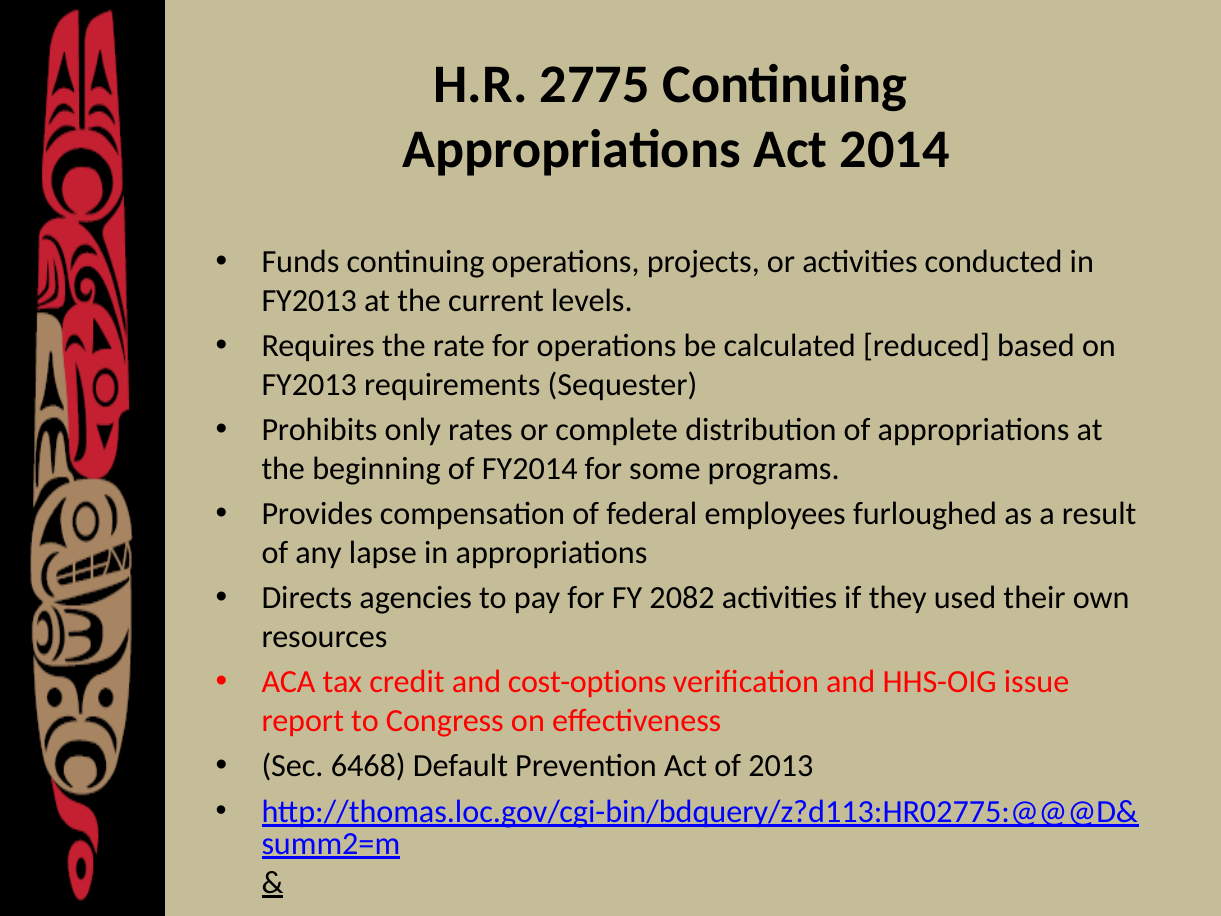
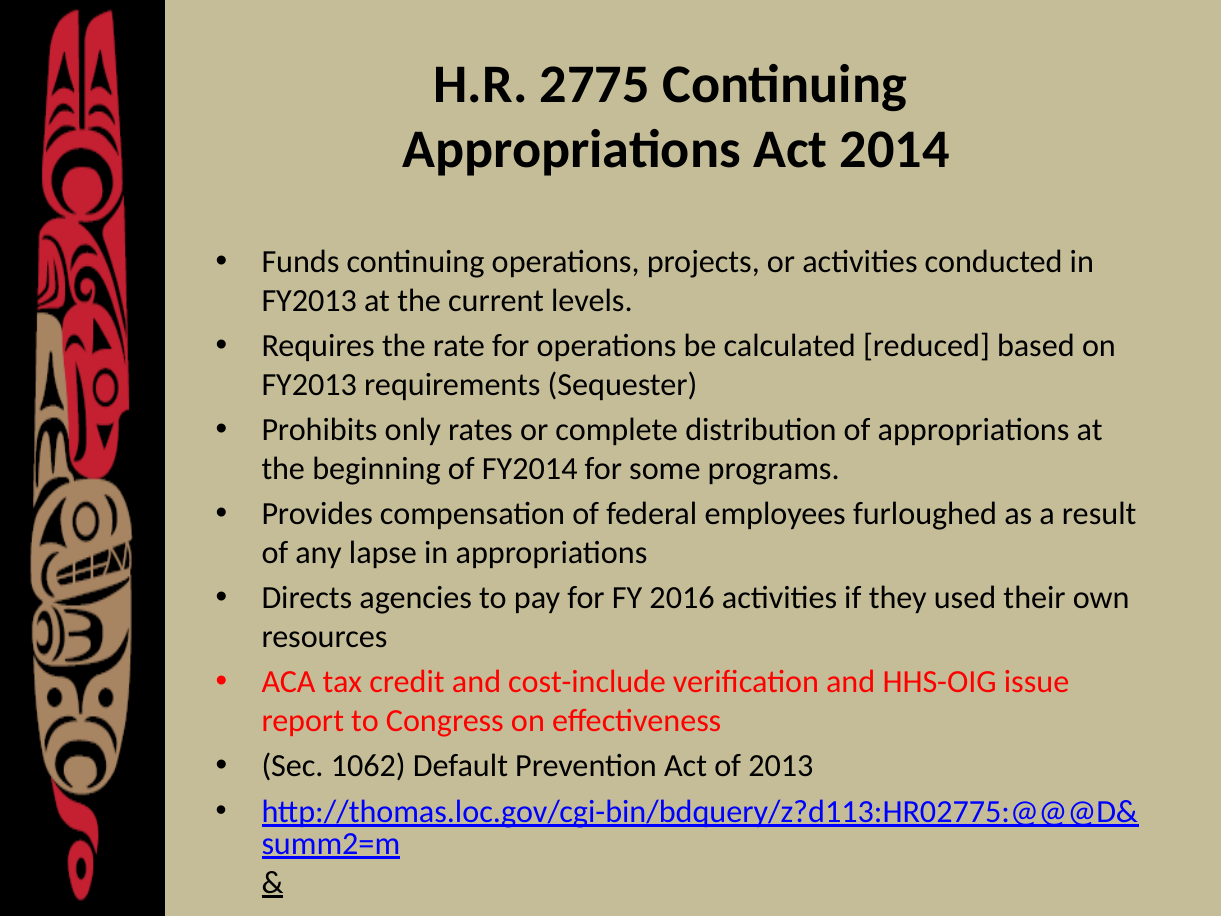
2082: 2082 -> 2016
cost-options: cost-options -> cost-include
6468: 6468 -> 1062
